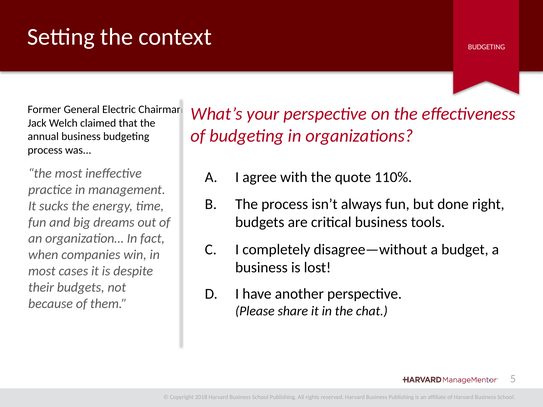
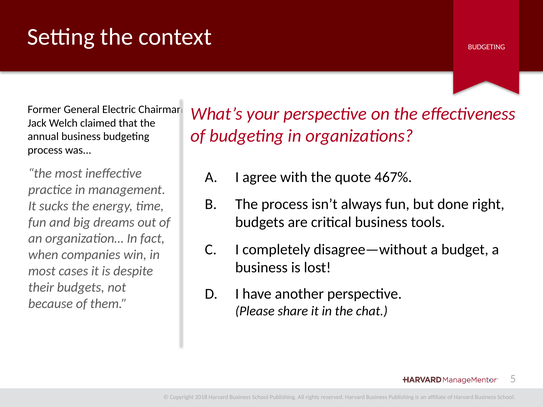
110%: 110% -> 467%
